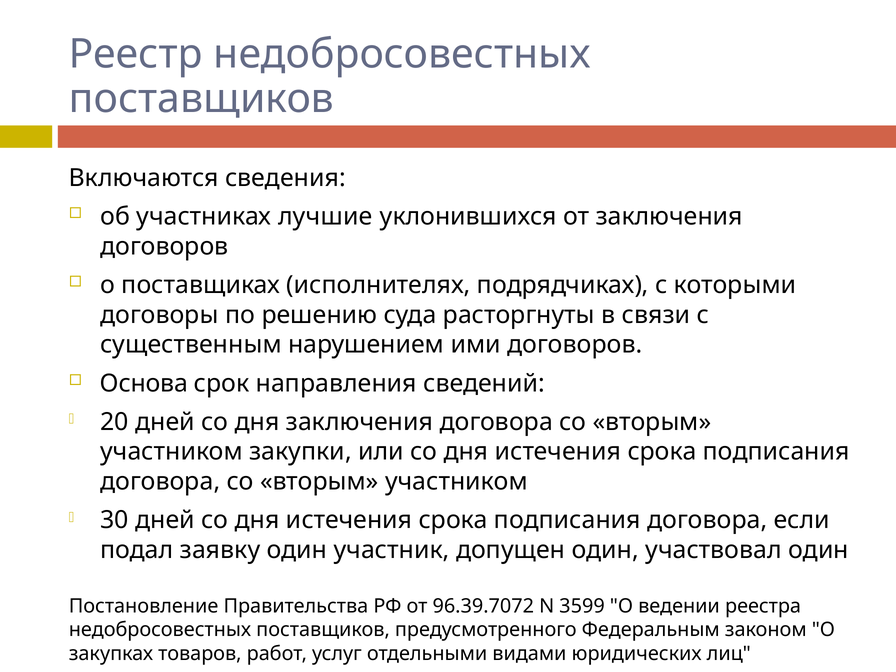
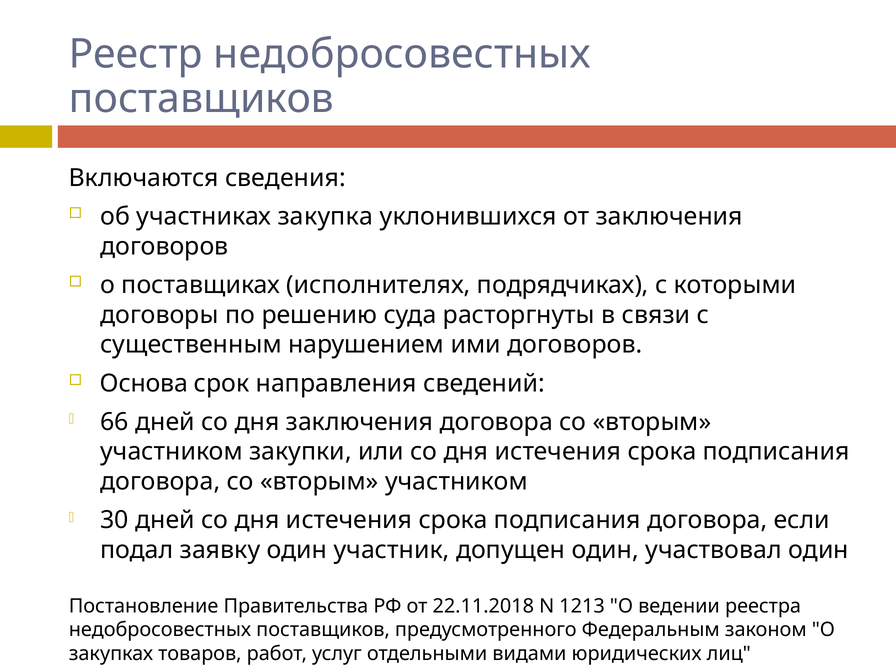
лучшие: лучшие -> закупка
20: 20 -> 66
96.39.7072: 96.39.7072 -> 22.11.2018
3599: 3599 -> 1213
